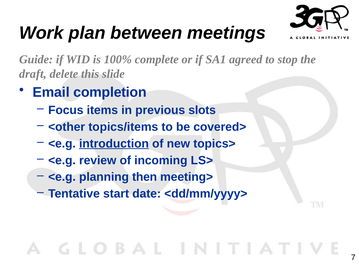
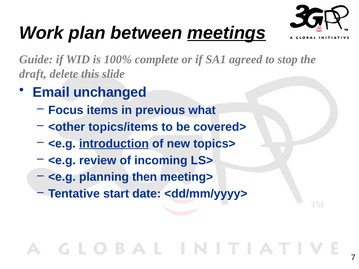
meetings underline: none -> present
completion: completion -> unchanged
slots: slots -> what
